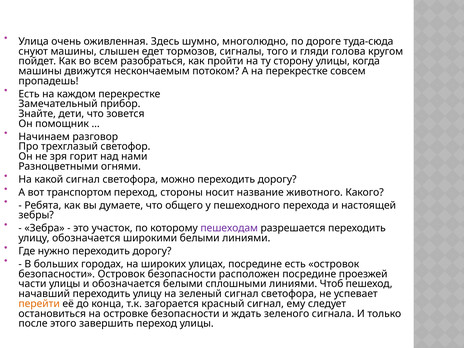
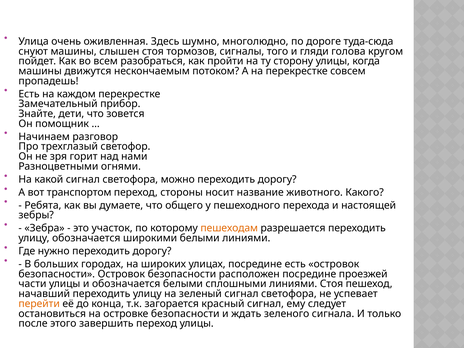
слышен едет: едет -> стоя
пешеходам colour: purple -> orange
линиями Чтоб: Чтоб -> Стоя
